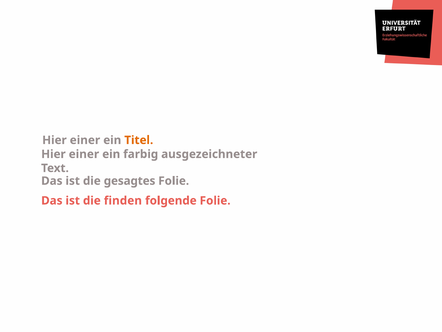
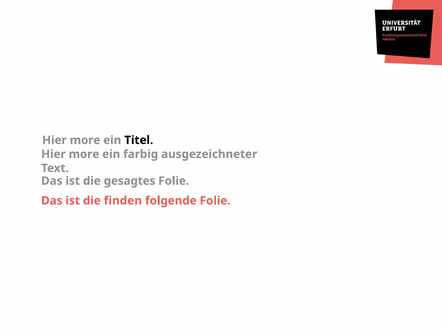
einer at (85, 140): einer -> more
Titel colour: orange -> black
einer at (84, 154): einer -> more
